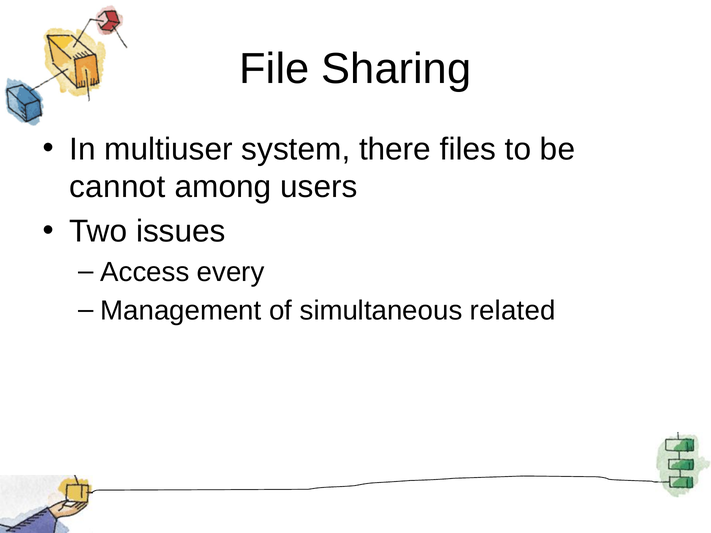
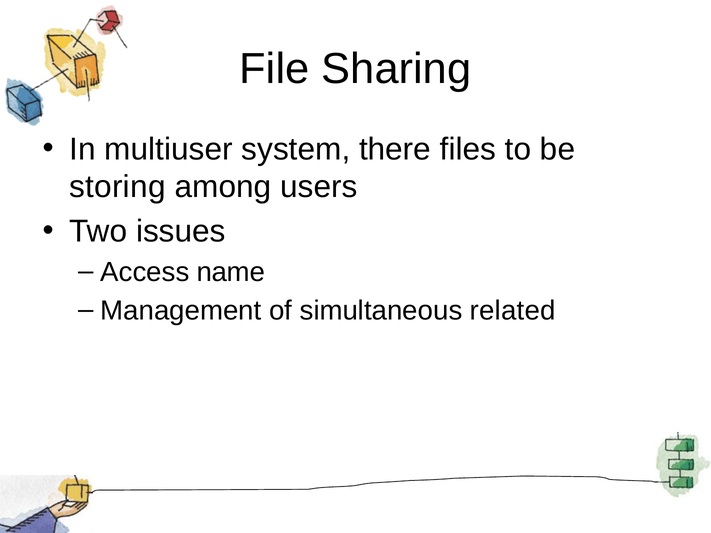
cannot: cannot -> storing
every: every -> name
